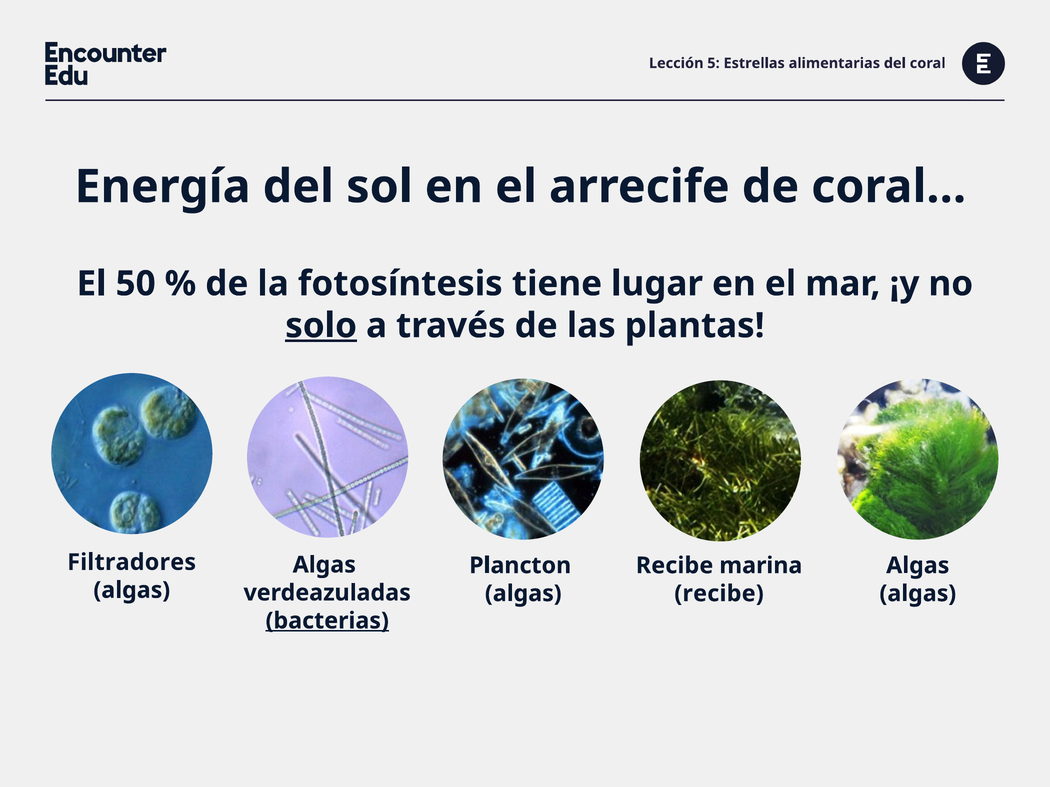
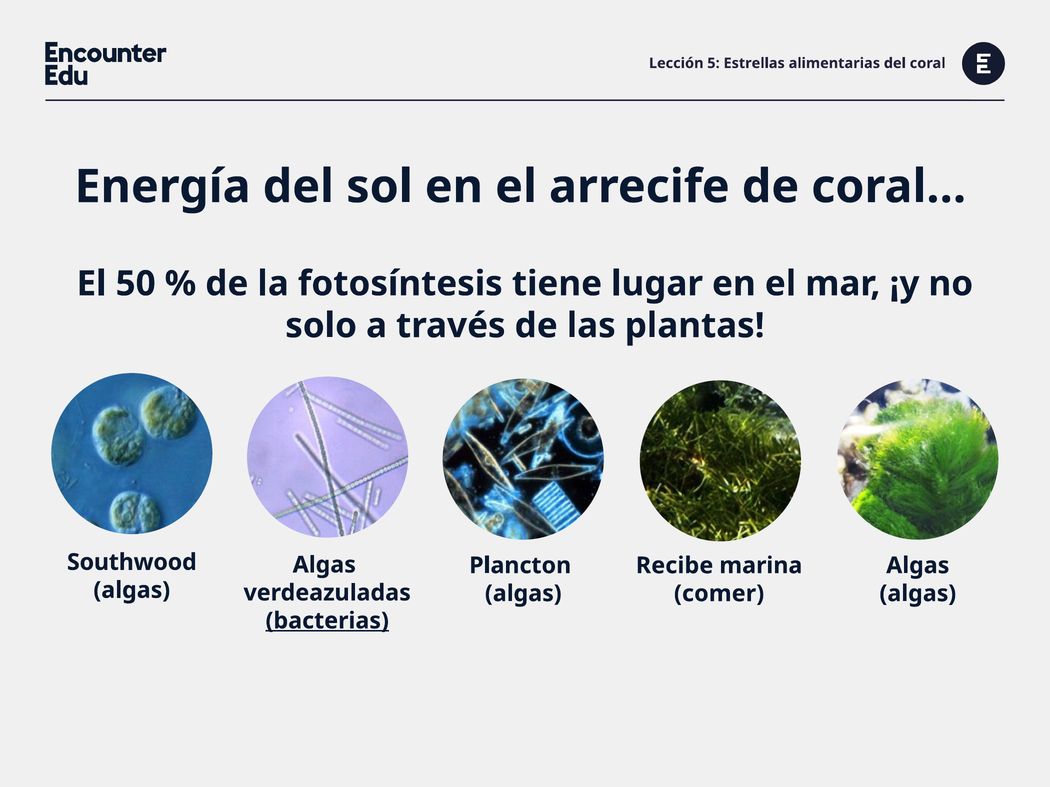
solo underline: present -> none
Filtradores: Filtradores -> Southwood
recibe at (719, 594): recibe -> comer
